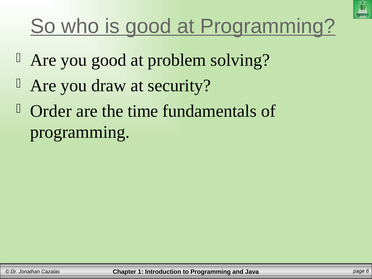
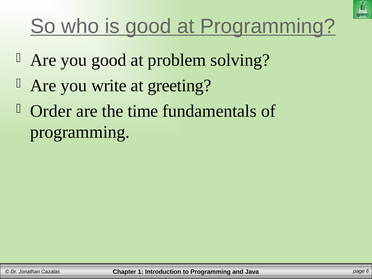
draw: draw -> write
security: security -> greeting
